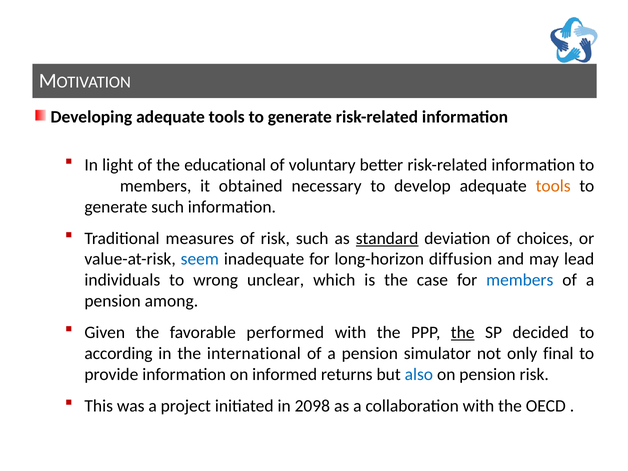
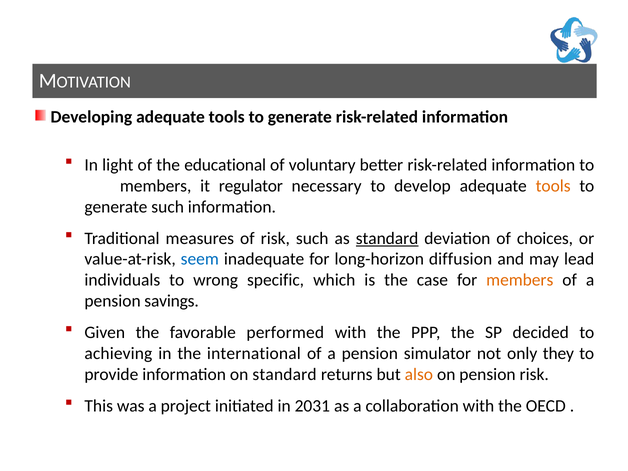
obtained: obtained -> regulator
unclear: unclear -> specific
members at (520, 280) colour: blue -> orange
among: among -> savings
the at (463, 333) underline: present -> none
according: according -> achieving
final: final -> they
on informed: informed -> standard
also colour: blue -> orange
2098: 2098 -> 2031
